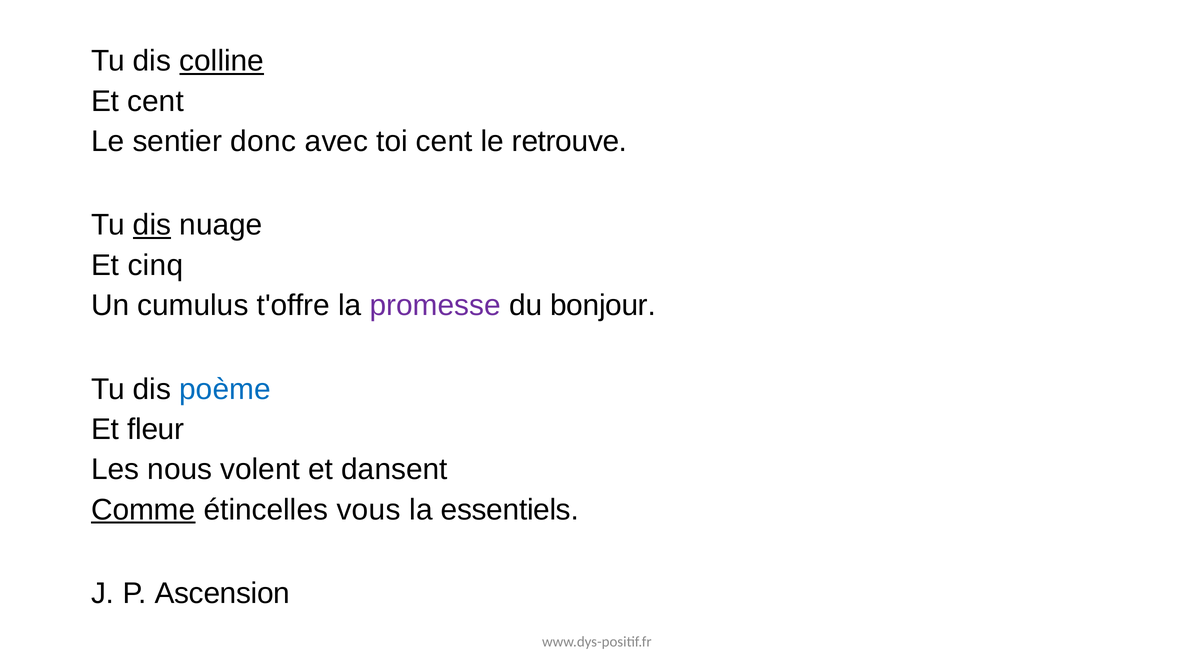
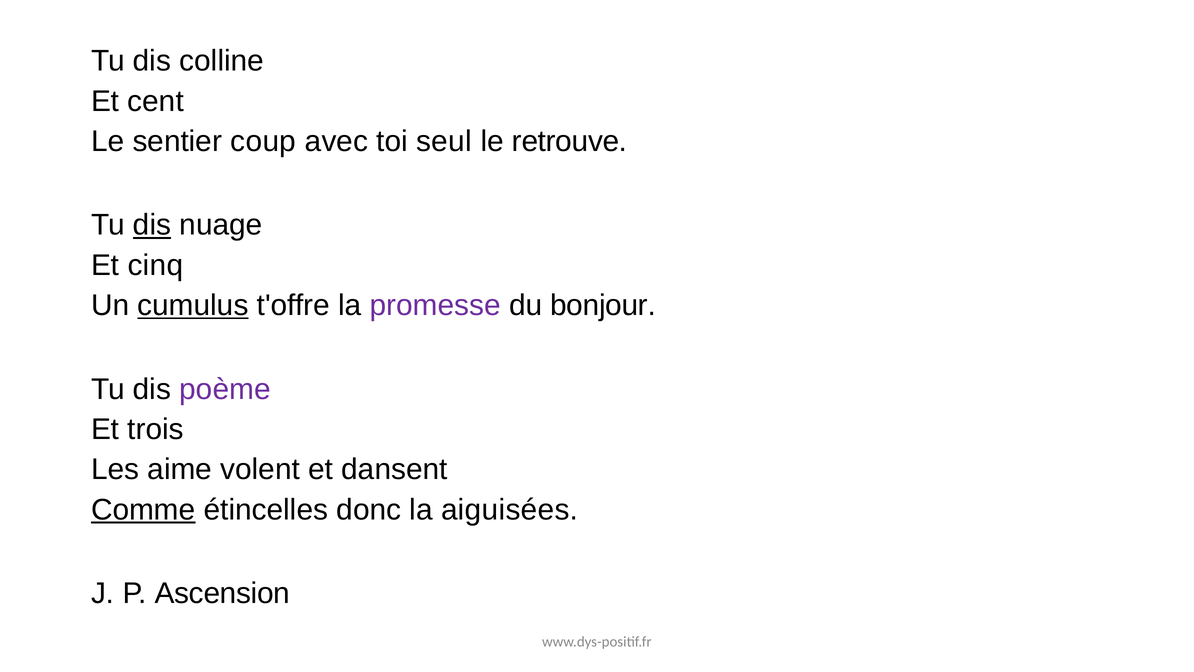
colline underline: present -> none
donc: donc -> coup
toi cent: cent -> seul
cumulus underline: none -> present
poème colour: blue -> purple
fleur: fleur -> trois
nous: nous -> aime
vous: vous -> donc
essentiels: essentiels -> aiguisées
